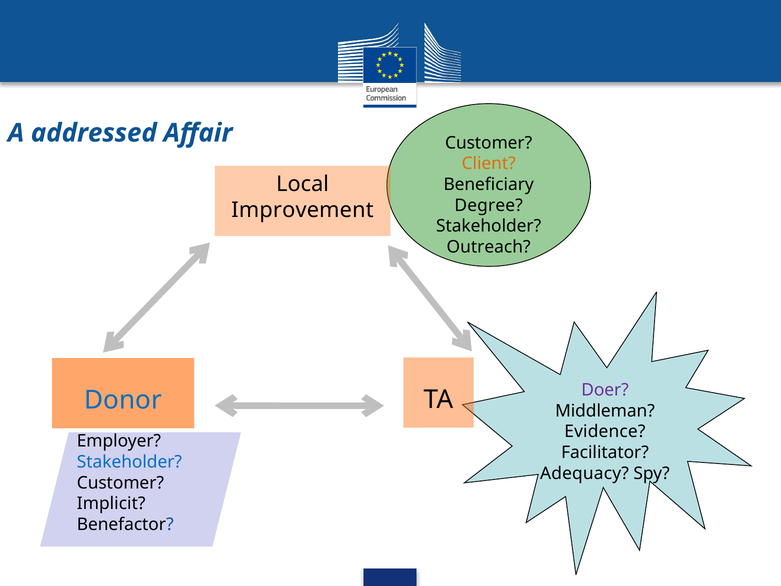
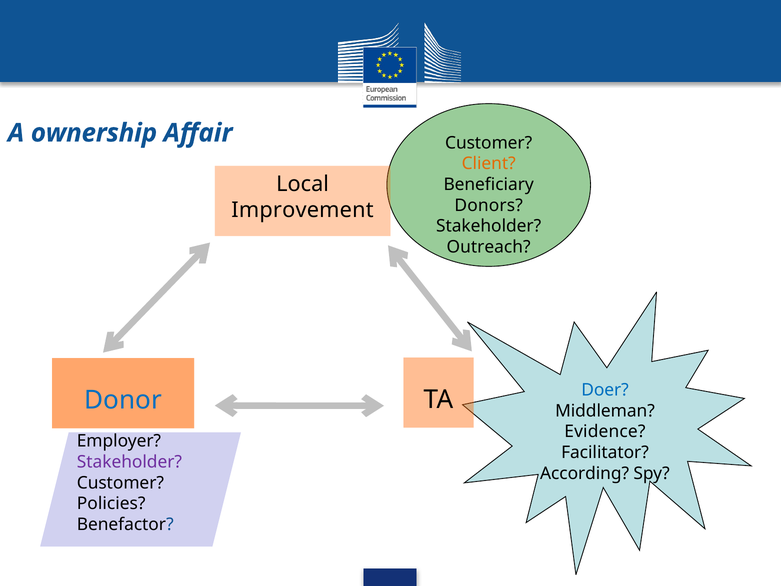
addressed: addressed -> ownership
Degree: Degree -> Donors
Doer colour: purple -> blue
Stakeholder at (129, 462) colour: blue -> purple
Adequacy: Adequacy -> According
Implicit: Implicit -> Policies
